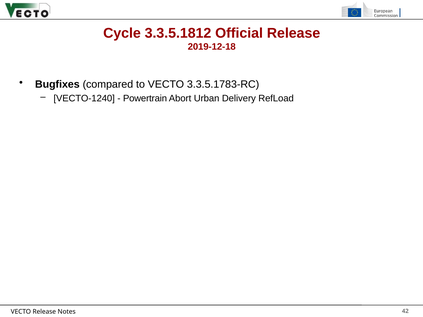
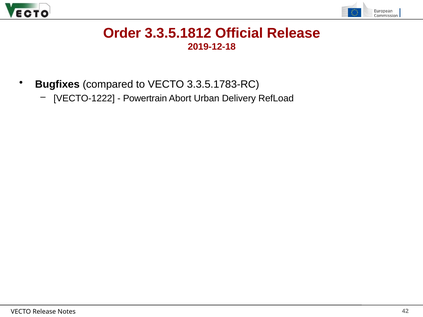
Cycle: Cycle -> Order
VECTO-1240: VECTO-1240 -> VECTO-1222
